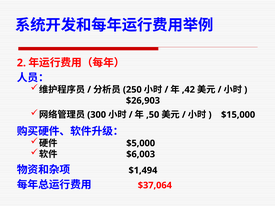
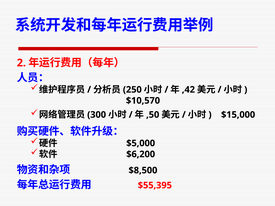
$26,903: $26,903 -> $10,570
$6,003: $6,003 -> $6,200
$1,494: $1,494 -> $8,500
$37,064: $37,064 -> $55,395
